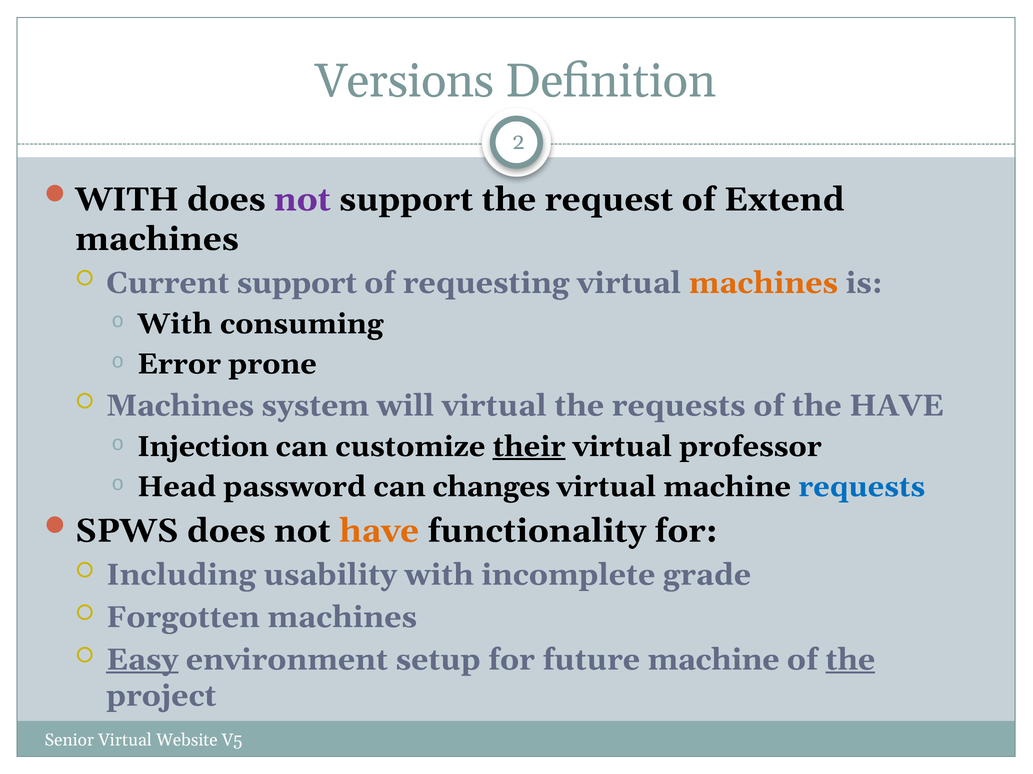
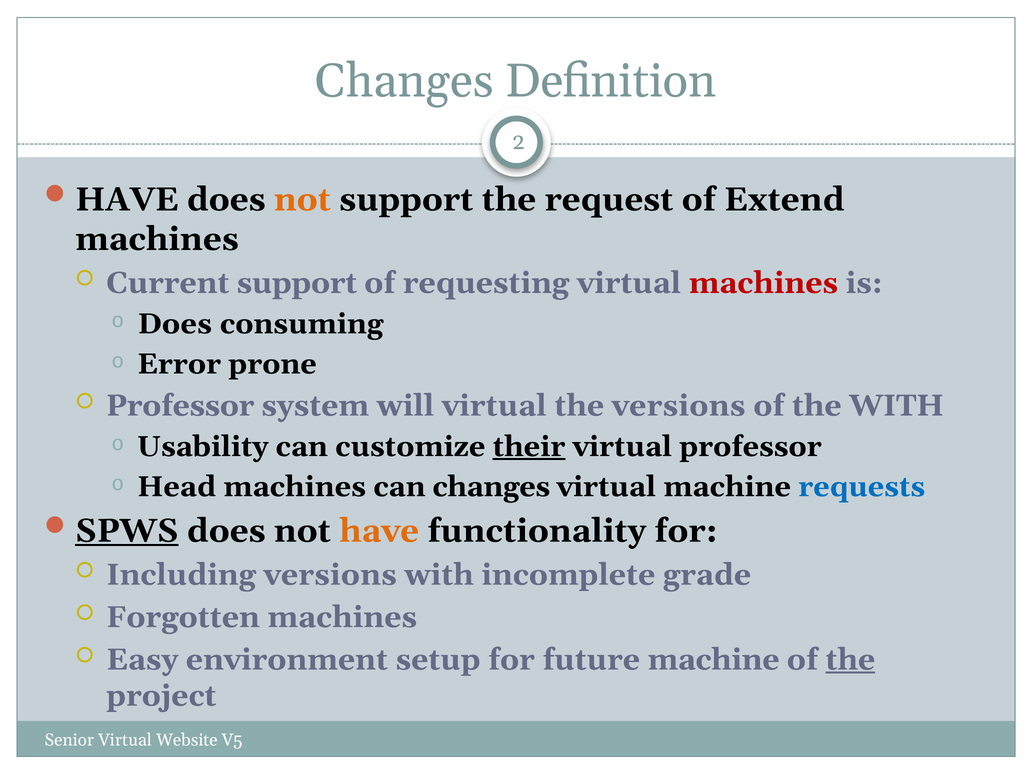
Versions at (405, 81): Versions -> Changes
WITH at (127, 200): WITH -> HAVE
not at (302, 200) colour: purple -> orange
machines at (763, 283) colour: orange -> red
With at (175, 324): With -> Does
Machines at (180, 406): Machines -> Professor
the requests: requests -> versions
the HAVE: HAVE -> WITH
Injection: Injection -> Usability
Head password: password -> machines
SPWS underline: none -> present
Including usability: usability -> versions
Easy underline: present -> none
